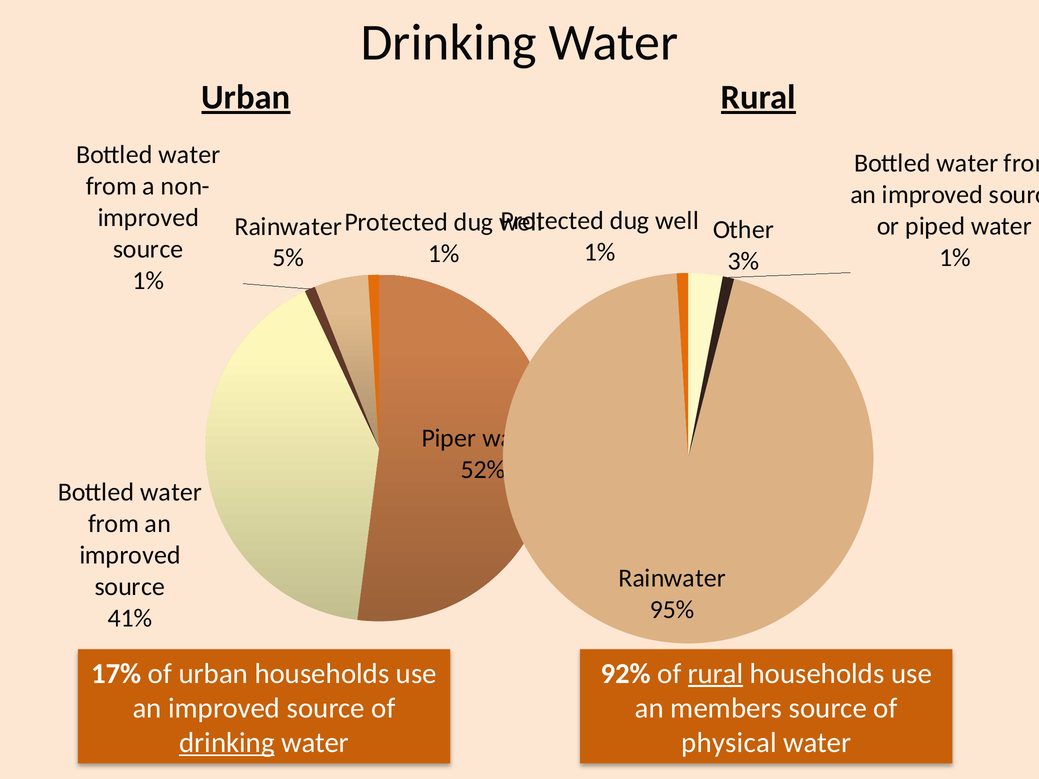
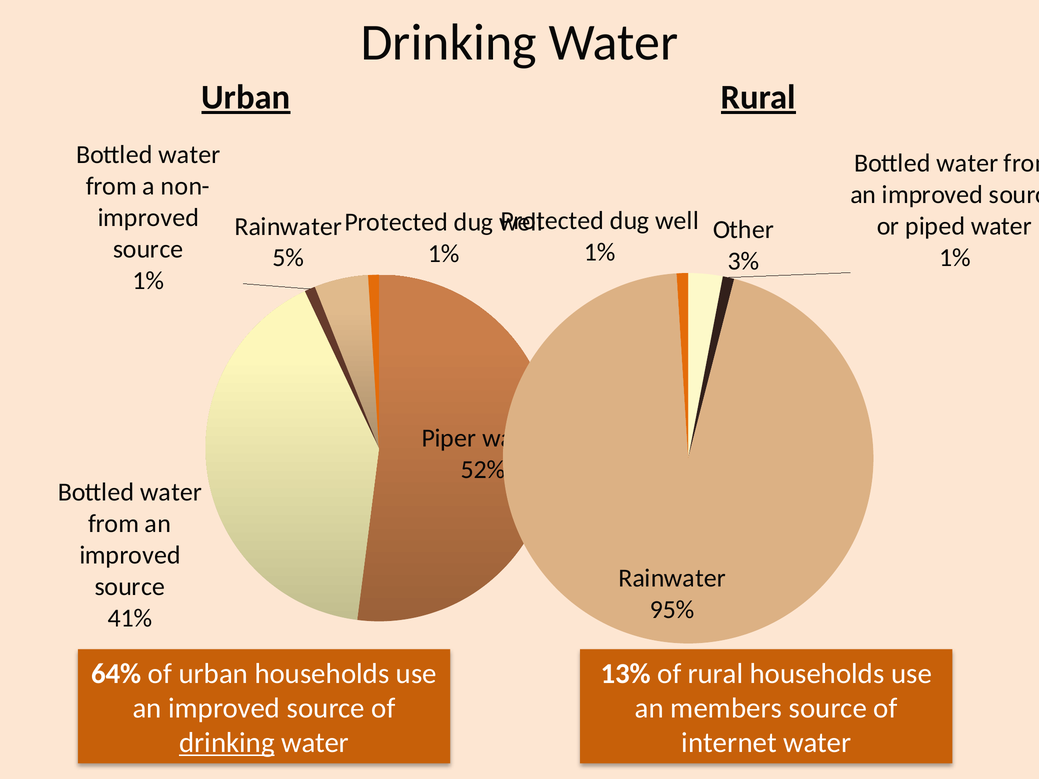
17%: 17% -> 64%
92%: 92% -> 13%
rural at (716, 674) underline: present -> none
physical: physical -> internet
